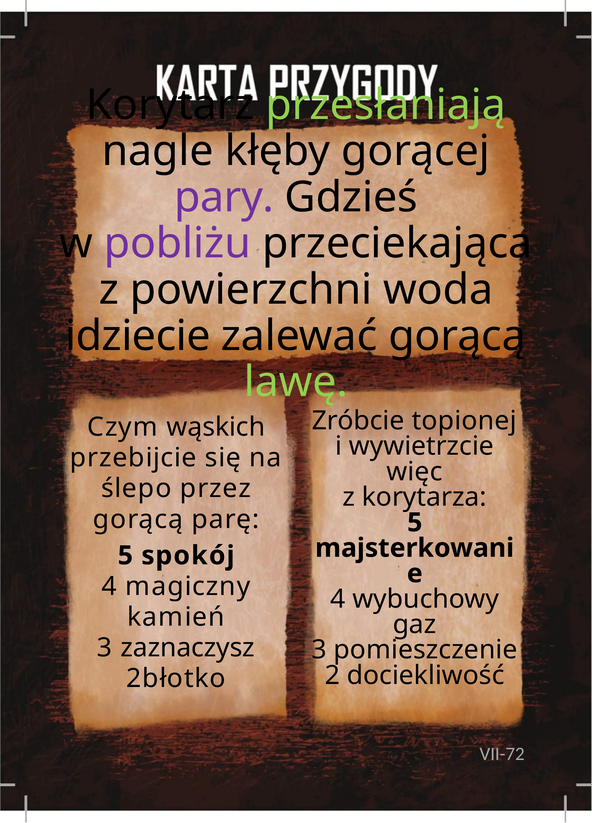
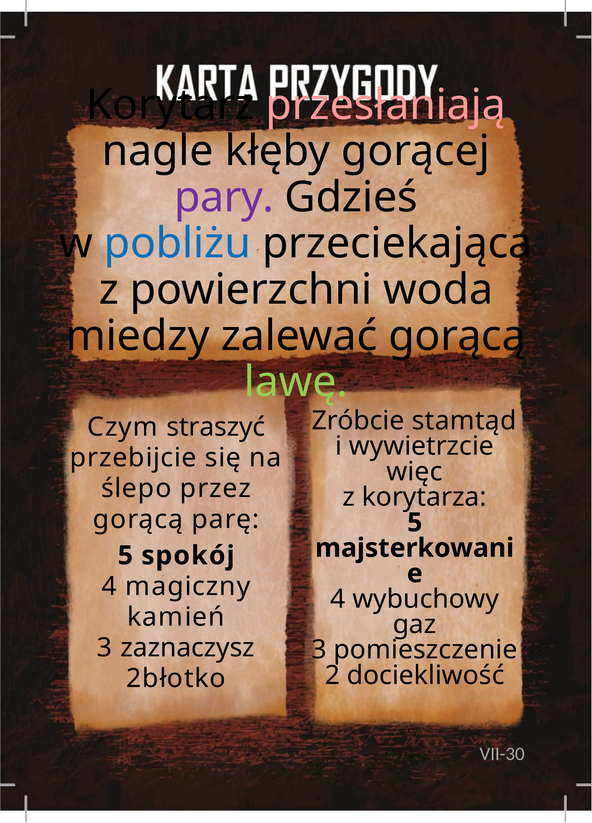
przesłaniają colour: light green -> pink
pobliżu colour: purple -> blue
idziecie: idziecie -> miedzy
topionej: topionej -> stamtąd
wąskich: wąskich -> straszyć
VII-72: VII-72 -> VII-30
